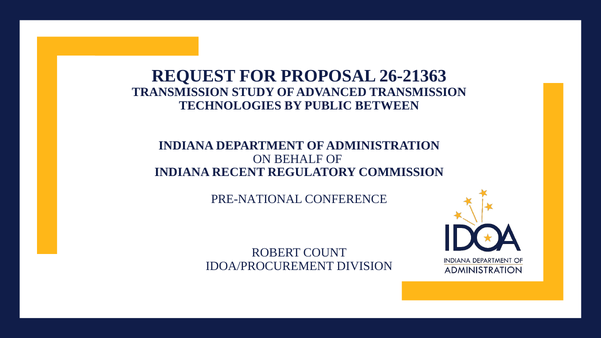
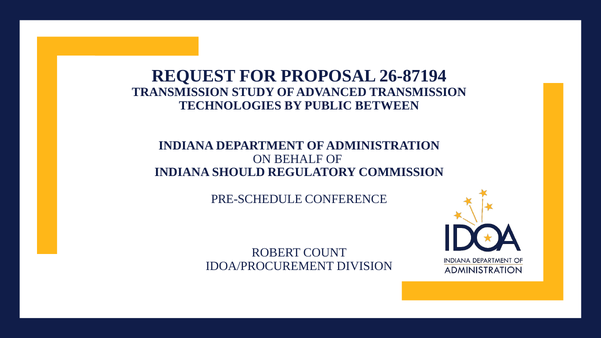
26-21363: 26-21363 -> 26-87194
RECENT: RECENT -> SHOULD
PRE-NATIONAL: PRE-NATIONAL -> PRE-SCHEDULE
